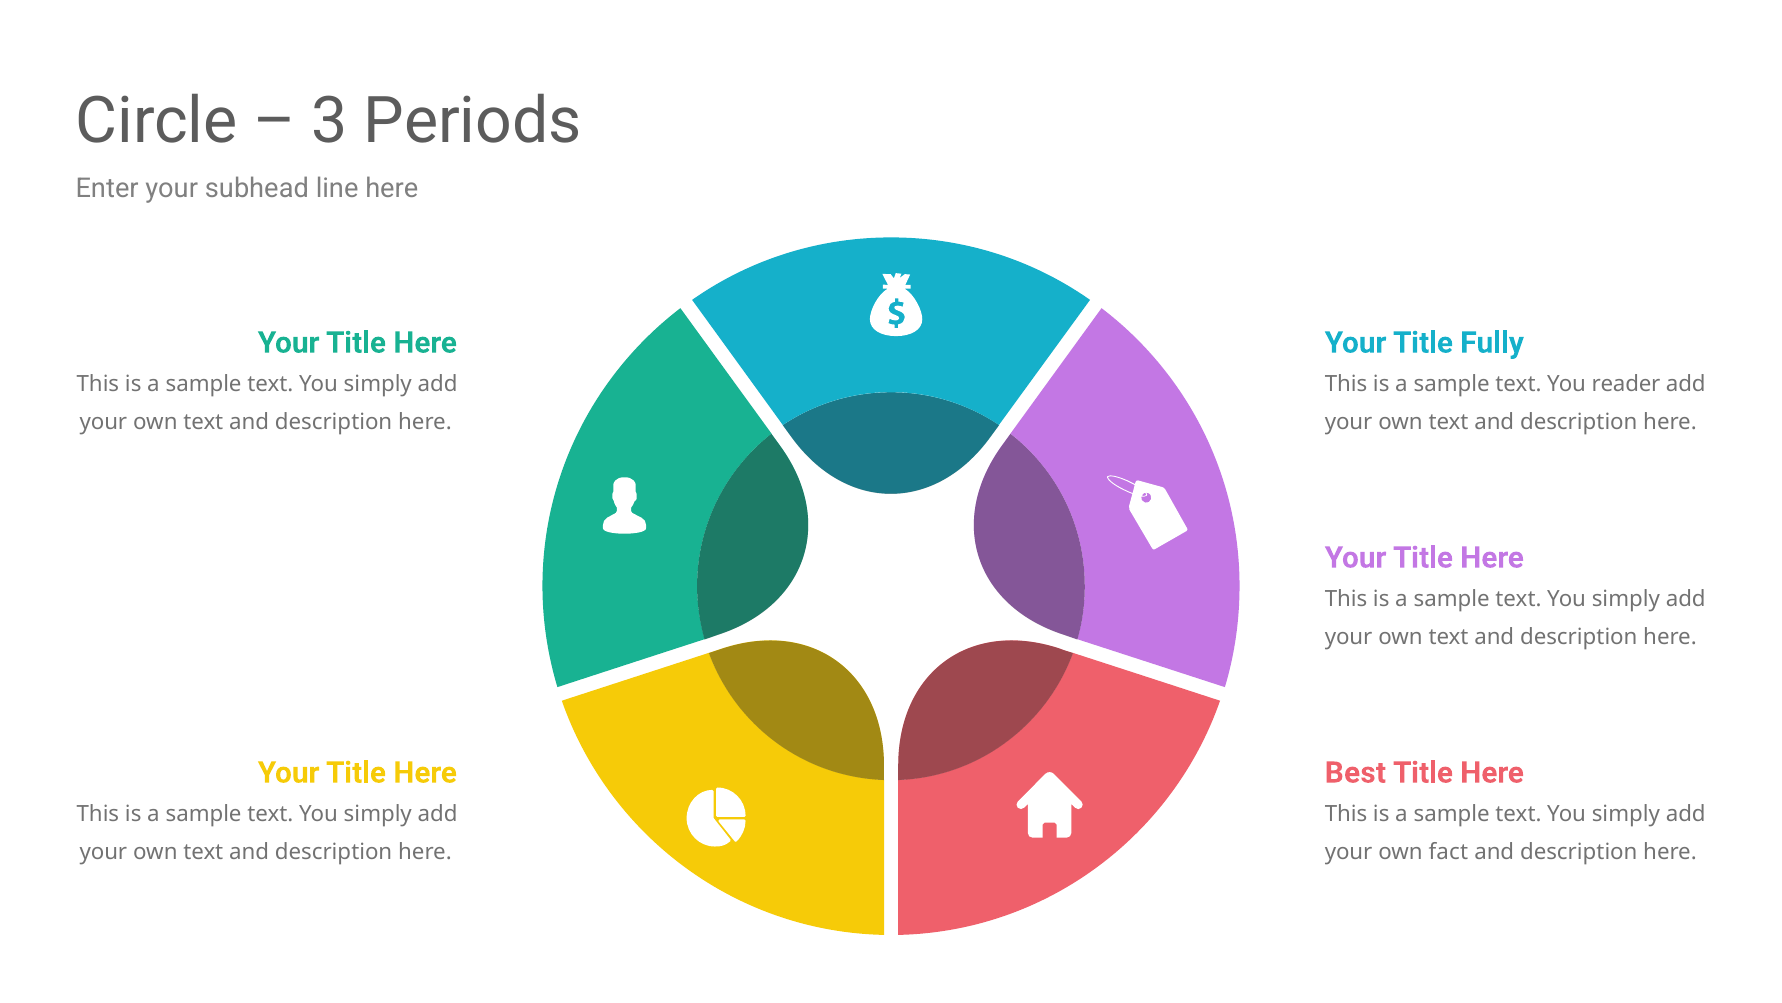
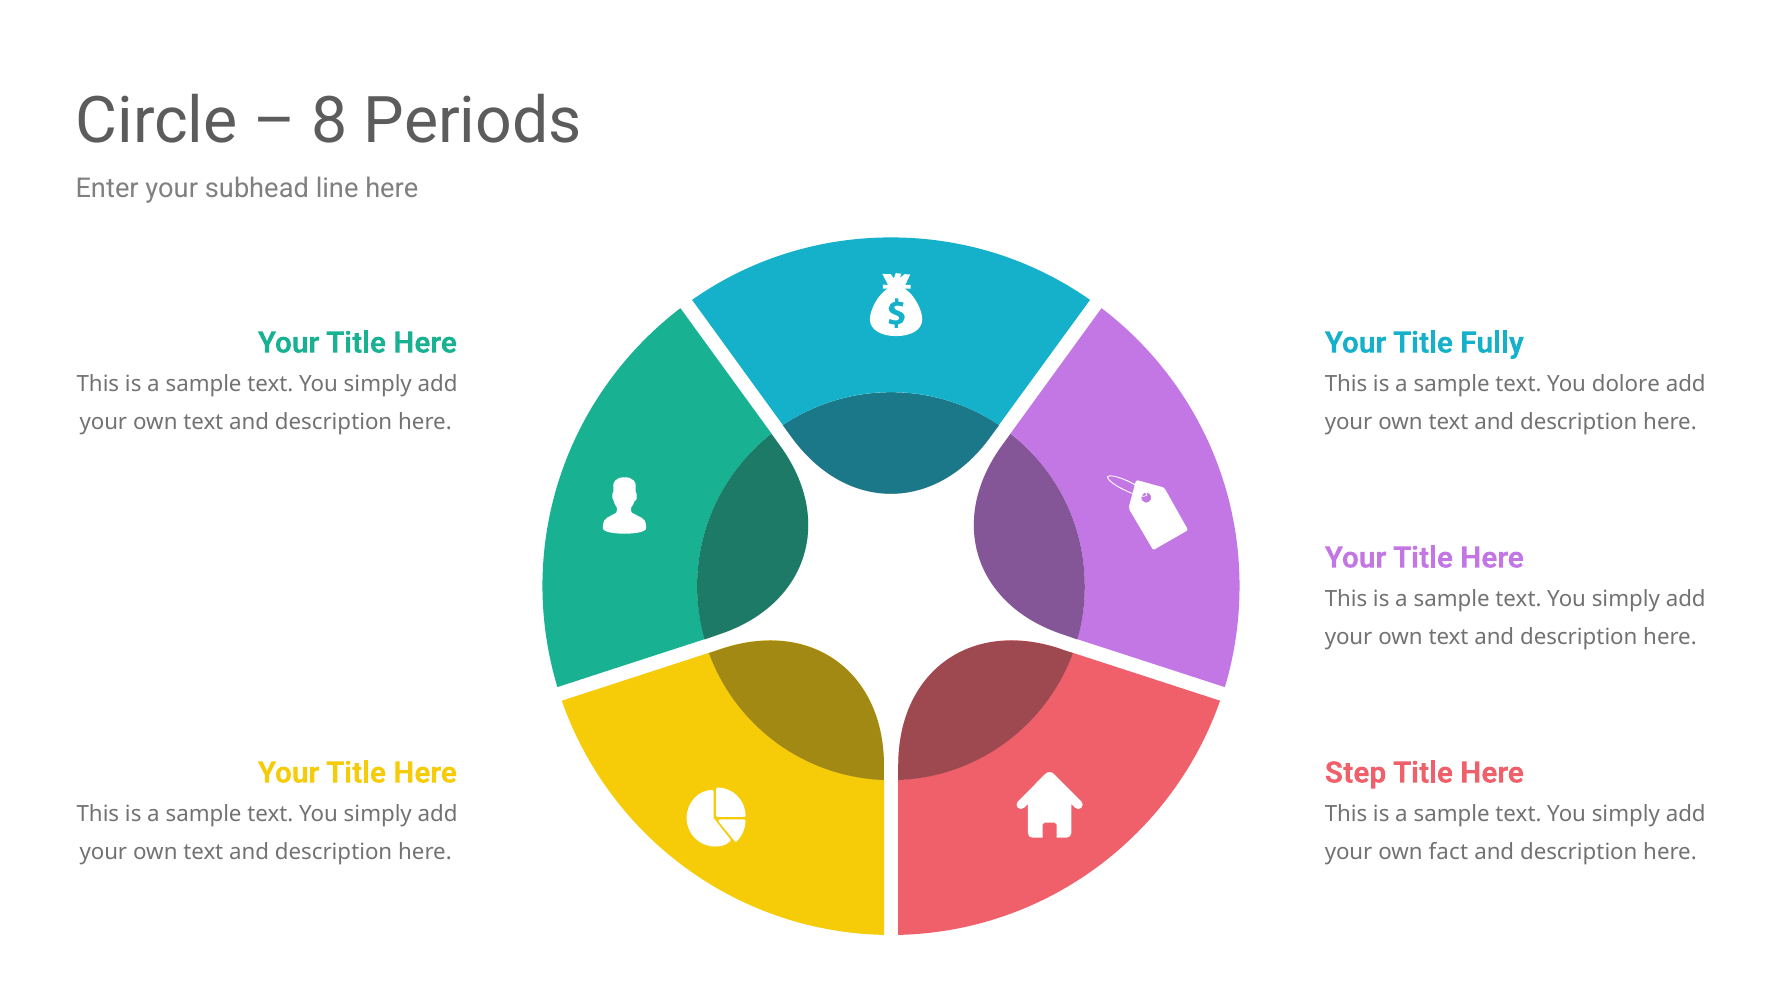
3: 3 -> 8
reader: reader -> dolore
Best: Best -> Step
